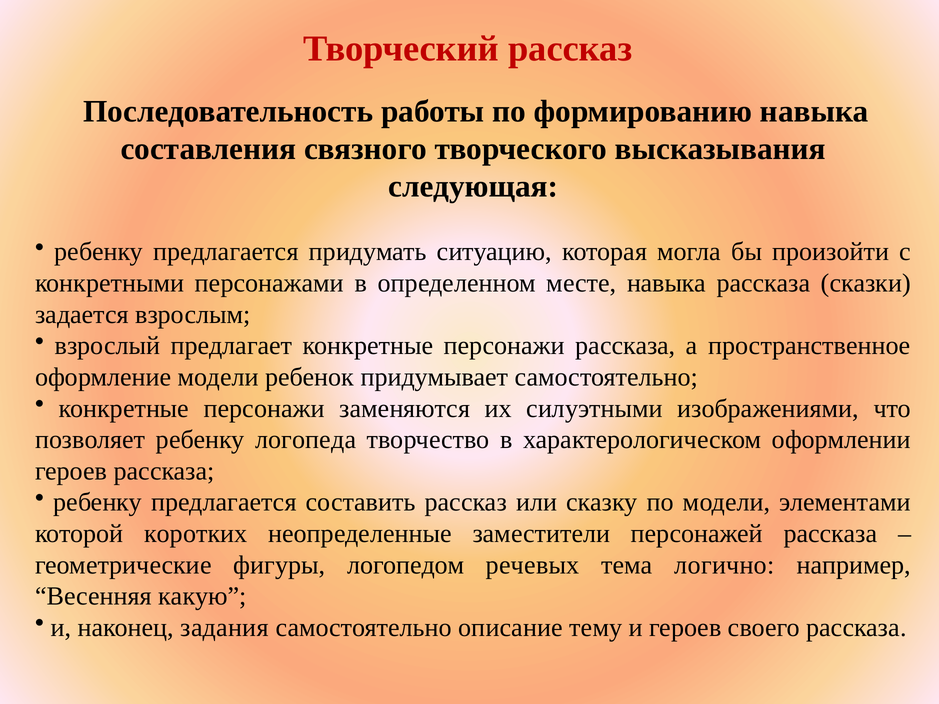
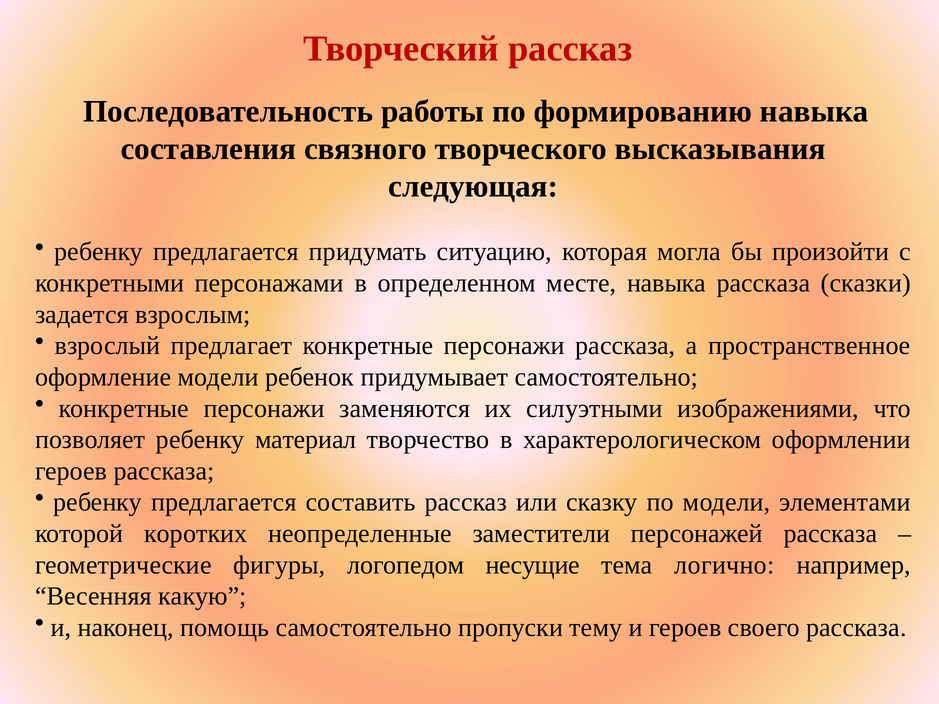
логопеда: логопеда -> материал
речевых: речевых -> несущие
задания: задания -> помощь
описание: описание -> пропуски
